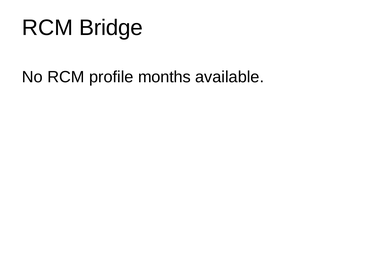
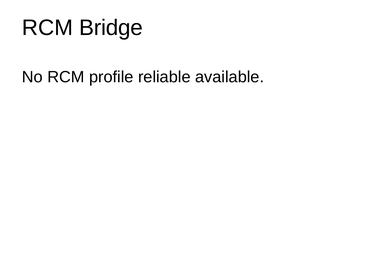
months: months -> reliable
